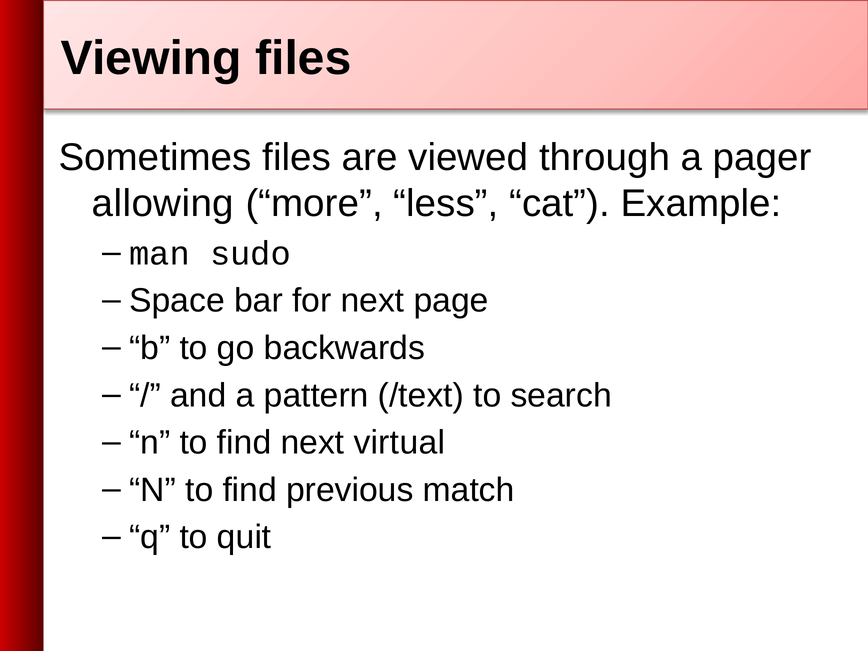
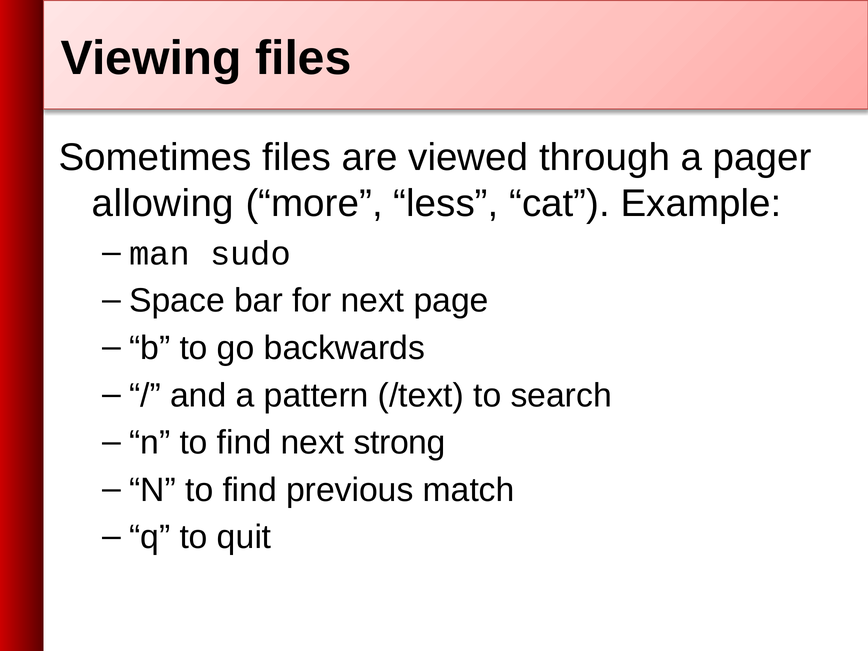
virtual: virtual -> strong
